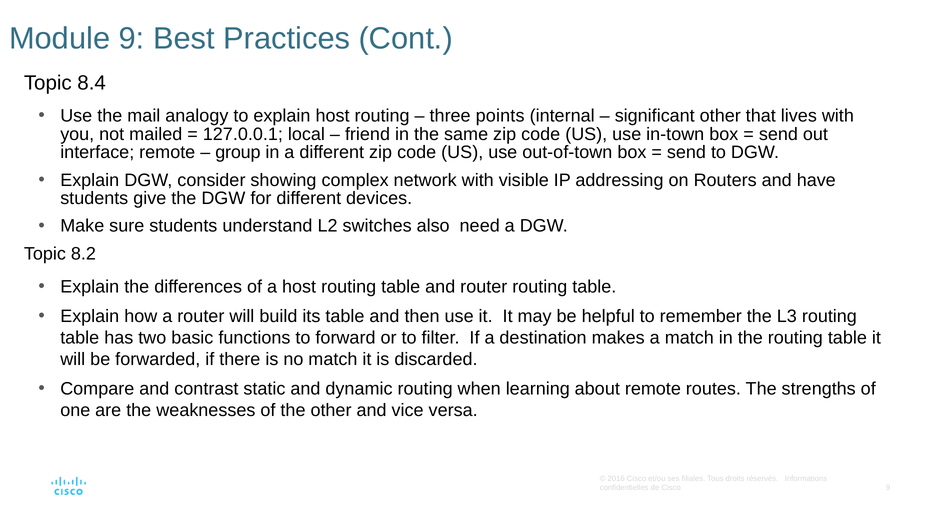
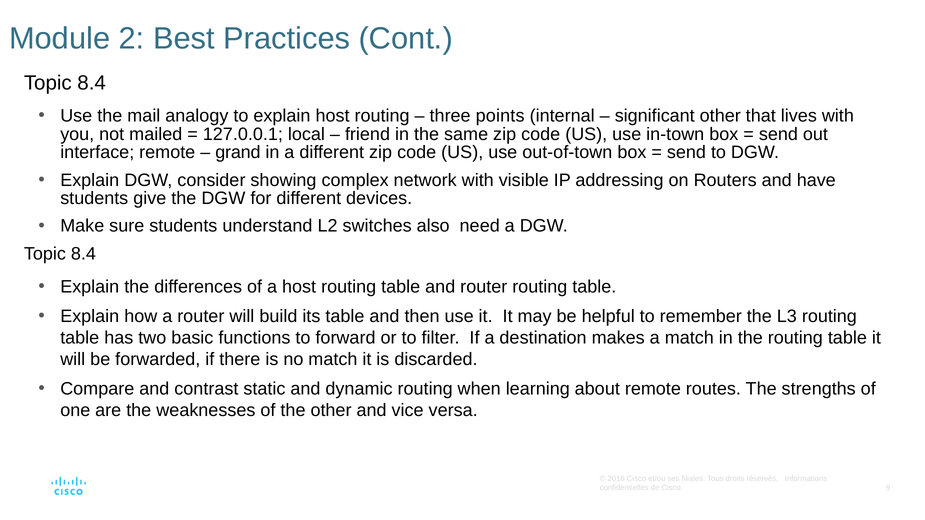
Module 9: 9 -> 2
group: group -> grand
8.2 at (83, 254): 8.2 -> 8.4
